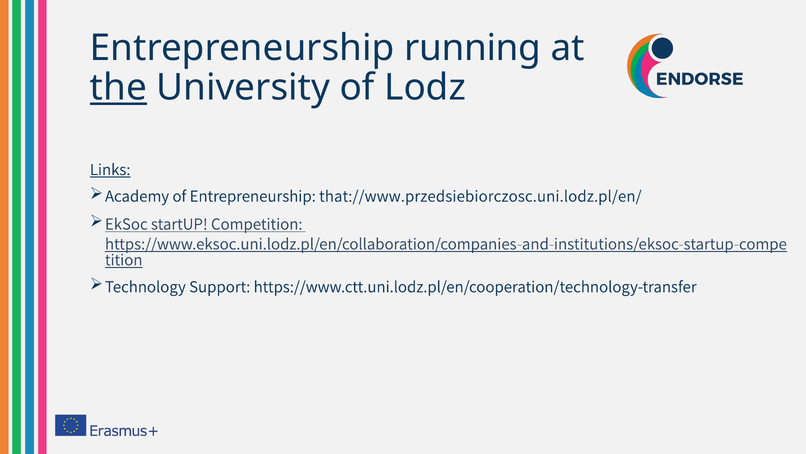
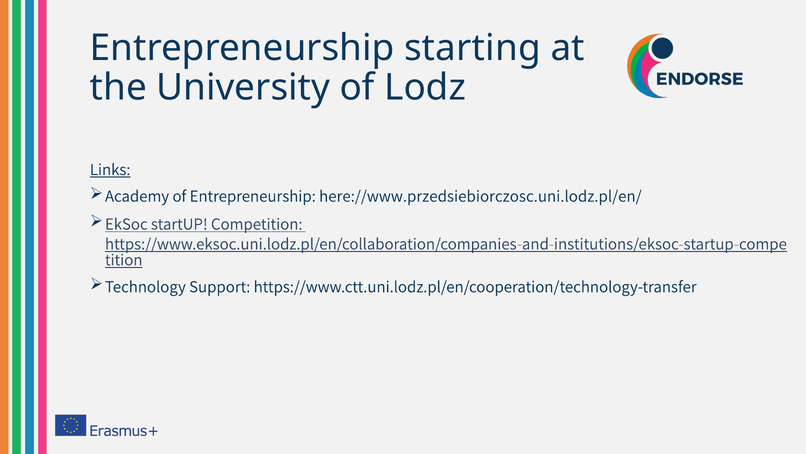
running: running -> starting
the underline: present -> none
that://www.przedsiebiorczosc.uni.lodz.pl/en/: that://www.przedsiebiorczosc.uni.lodz.pl/en/ -> here://www.przedsiebiorczosc.uni.lodz.pl/en/
